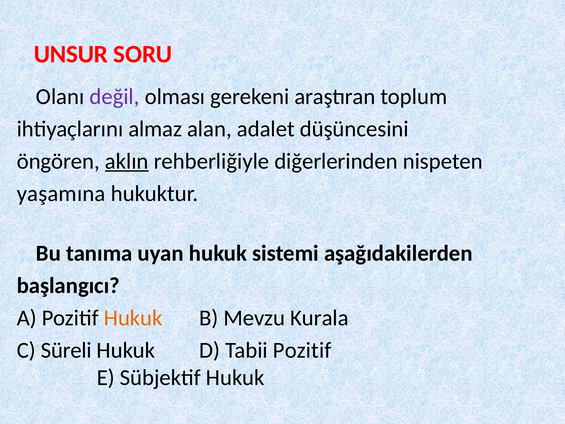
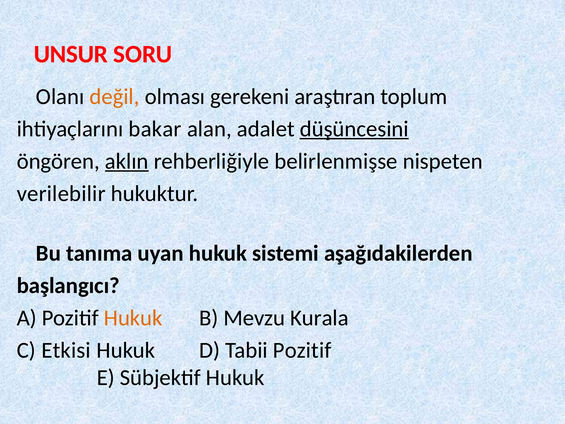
değil colour: purple -> orange
almaz: almaz -> bakar
düşüncesini underline: none -> present
diğerlerinden: diğerlerinden -> belirlenmişse
yaşamına: yaşamına -> verilebilir
Süreli: Süreli -> Etkisi
